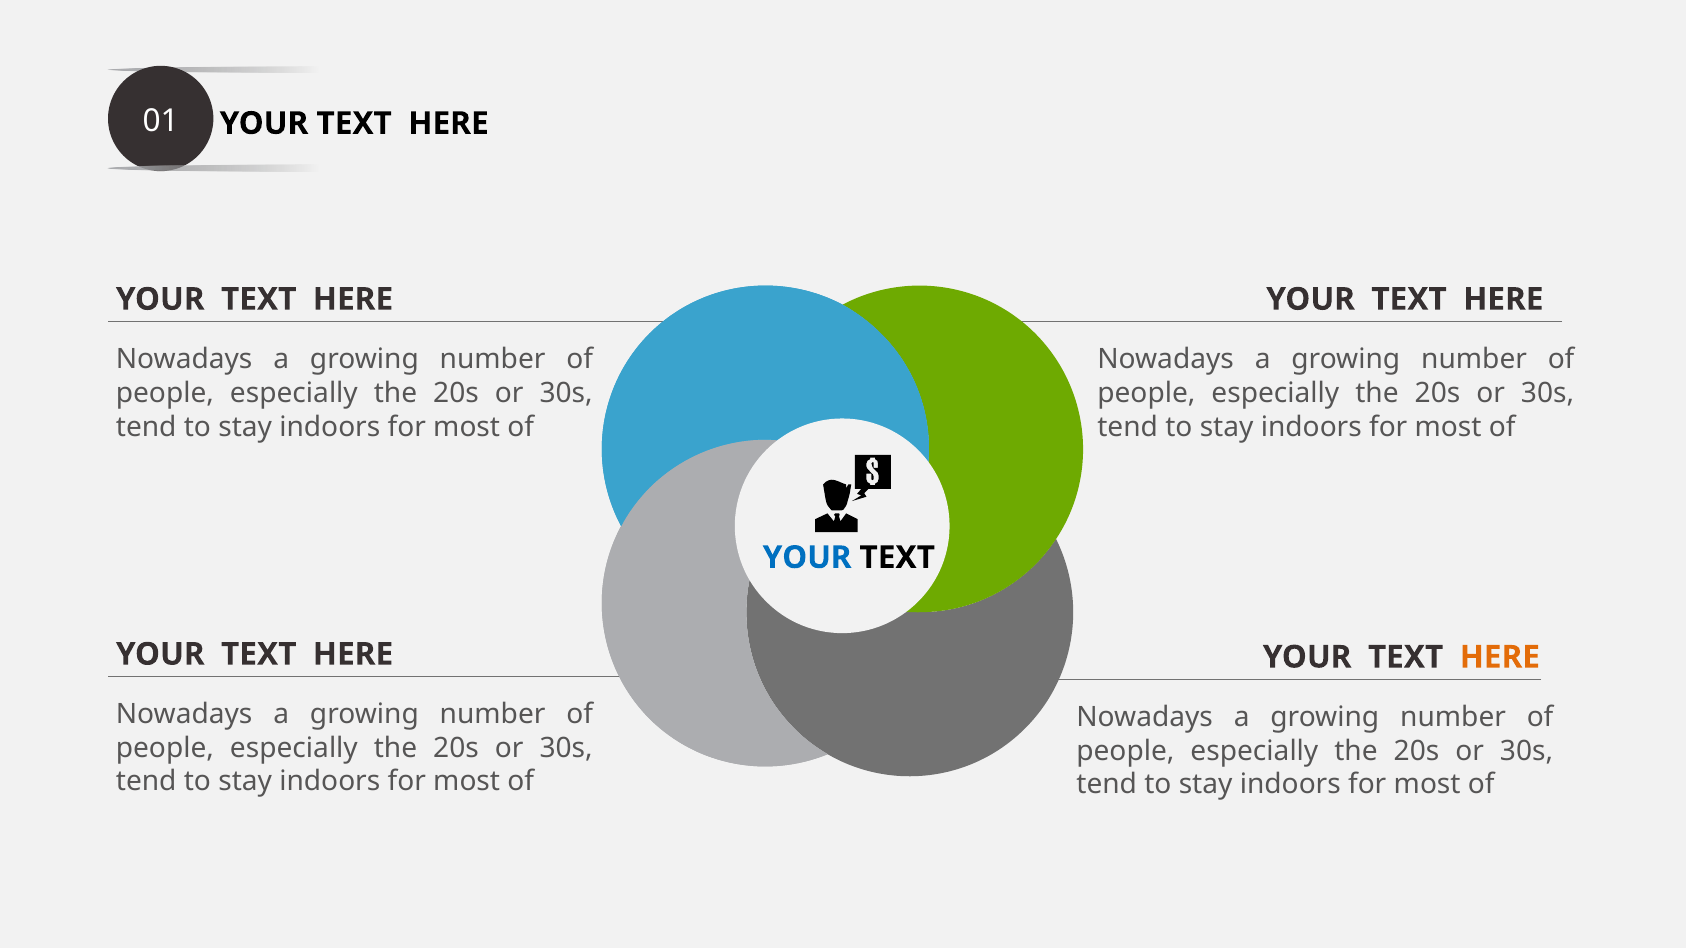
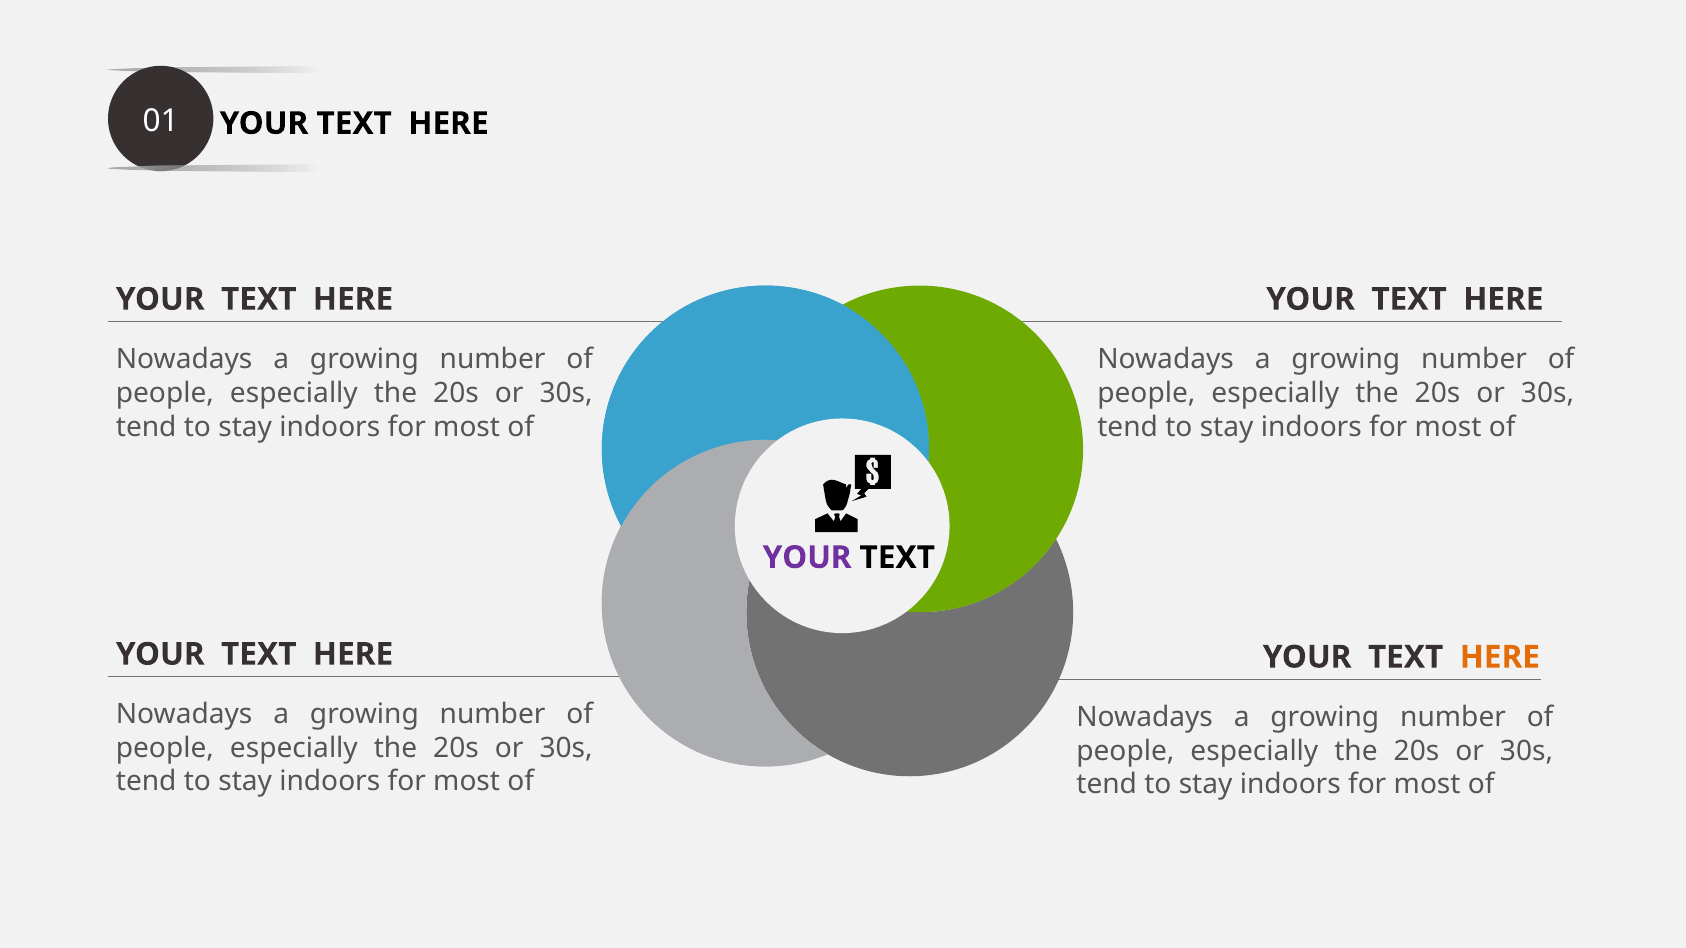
YOUR at (807, 558) colour: blue -> purple
